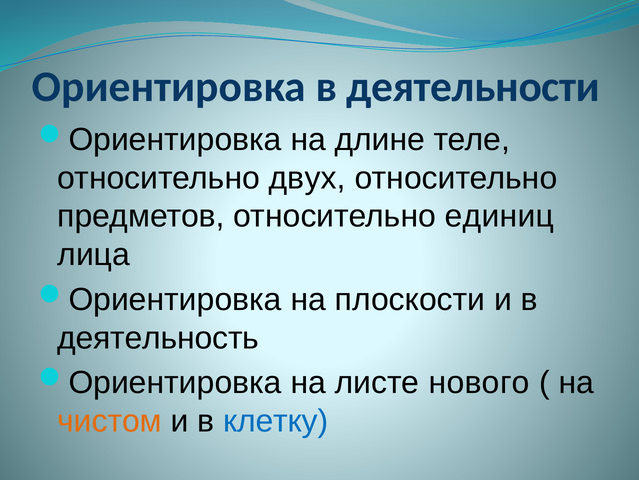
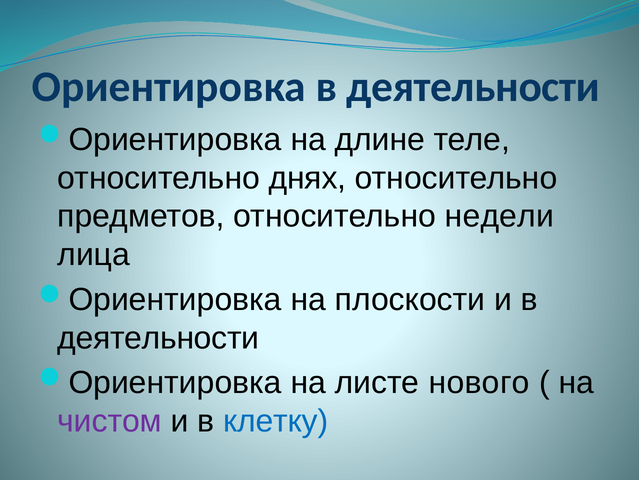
двух: двух -> днях
единиц: единиц -> недели
деятельность at (158, 337): деятельность -> деятельности
чистом colour: orange -> purple
